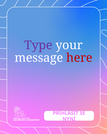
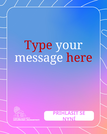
Type colour: purple -> red
